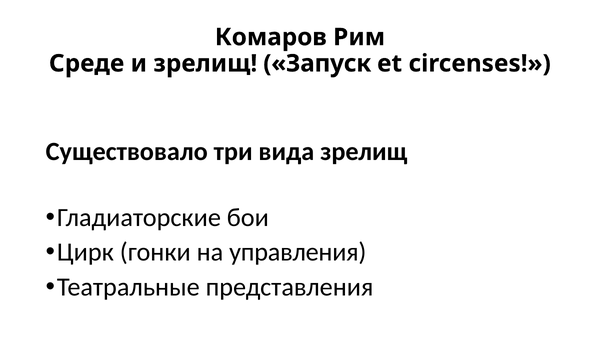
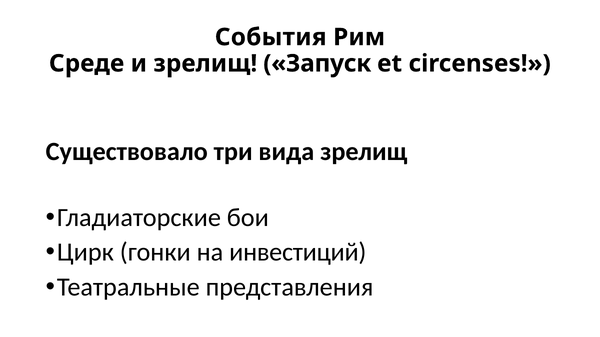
Комаров: Комаров -> События
управления: управления -> инвестиций
